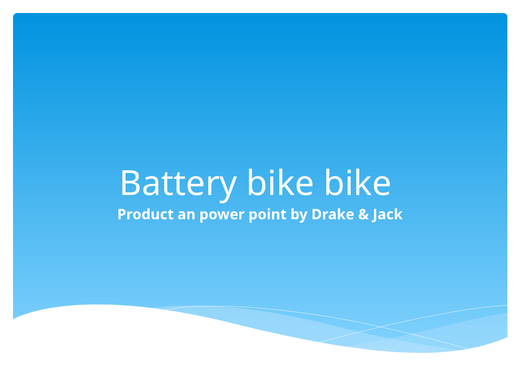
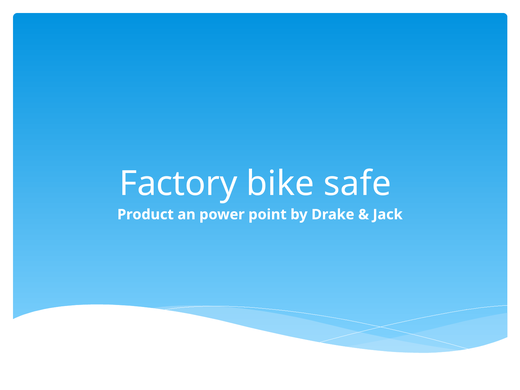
Battery: Battery -> Factory
bike bike: bike -> safe
